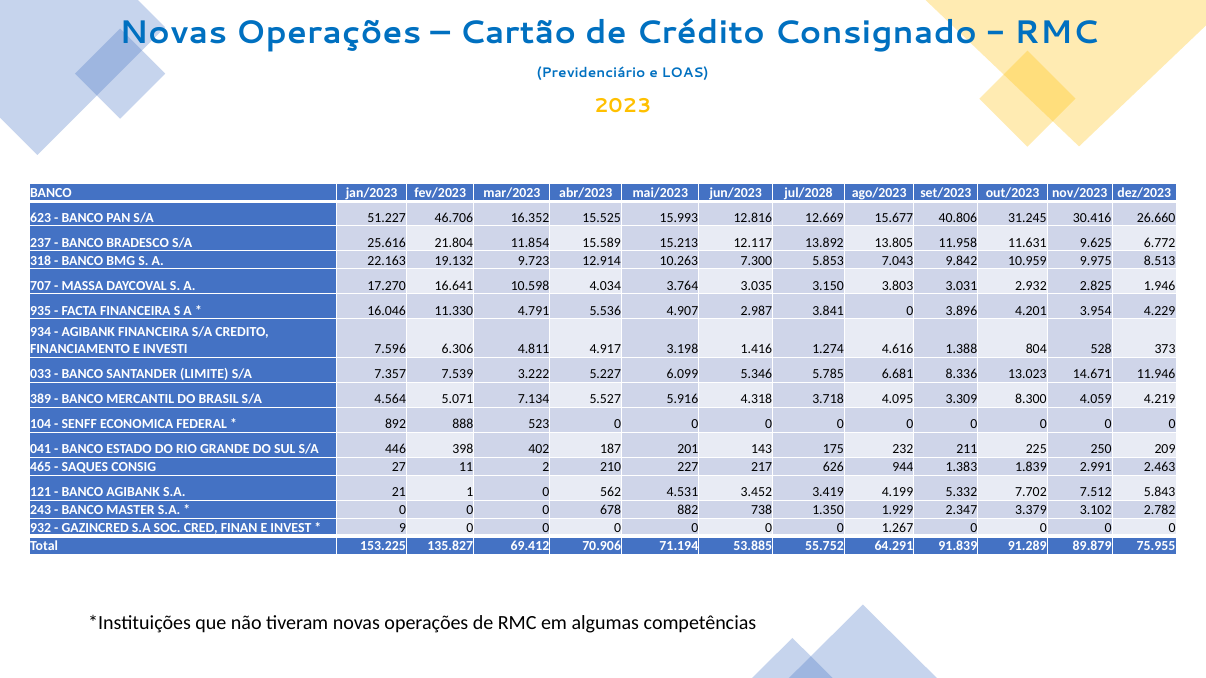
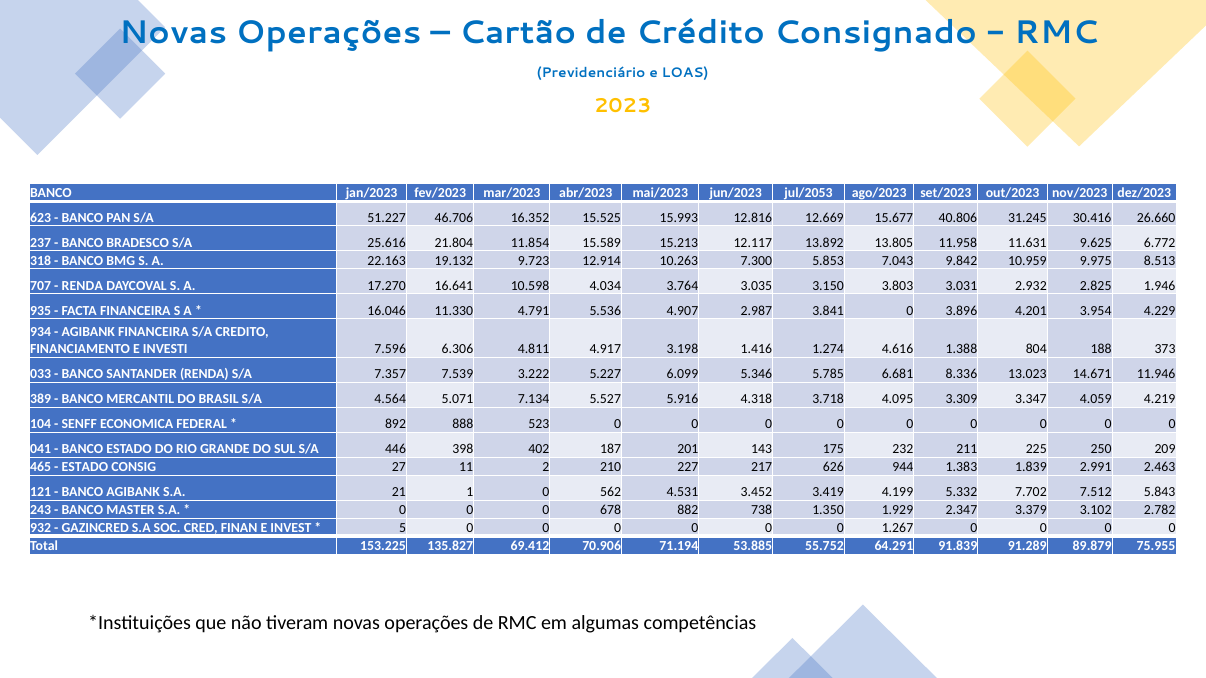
jul/2028: jul/2028 -> jul/2053
MASSA at (82, 286): MASSA -> RENDA
528: 528 -> 188
SANTANDER LIMITE: LIMITE -> RENDA
8.300: 8.300 -> 3.347
SAQUES at (85, 467): SAQUES -> ESTADO
9: 9 -> 5
